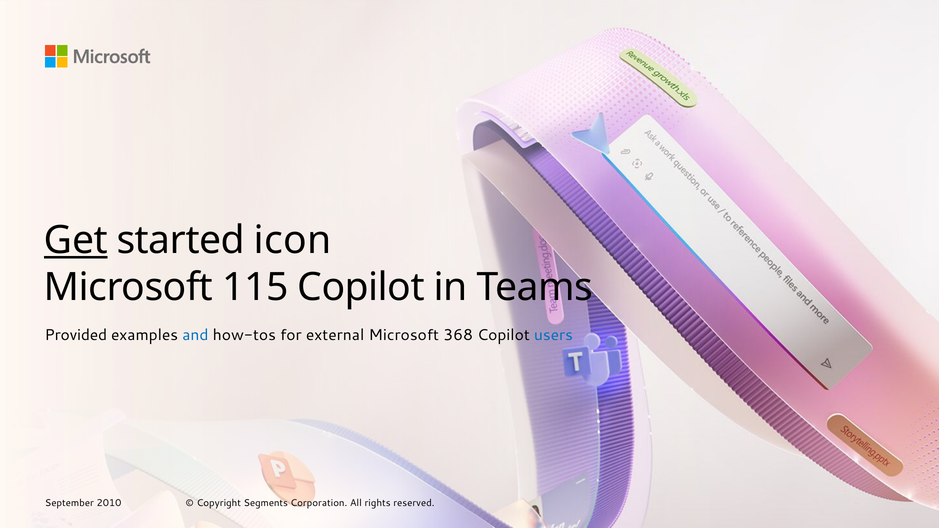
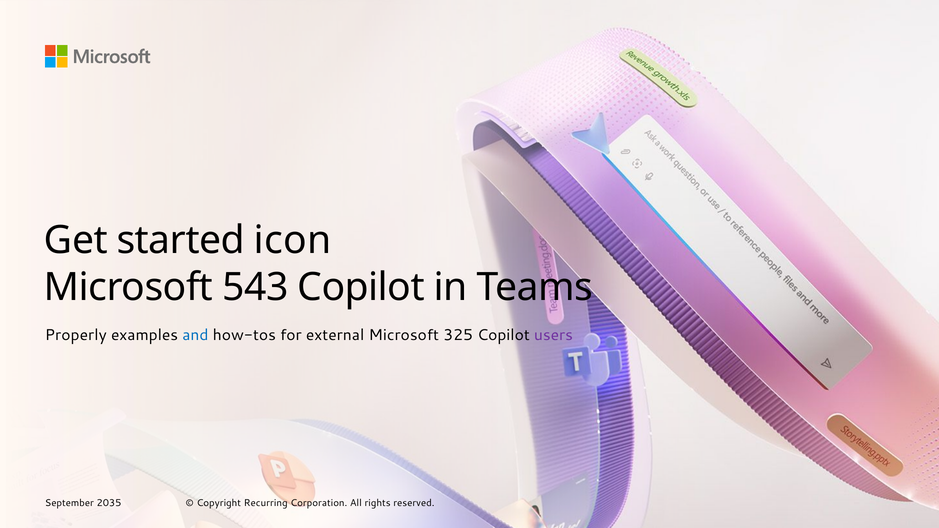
Get underline: present -> none
115: 115 -> 543
Provided: Provided -> Properly
368: 368 -> 325
users colour: blue -> purple
Segments: Segments -> Recurring
2010: 2010 -> 2035
